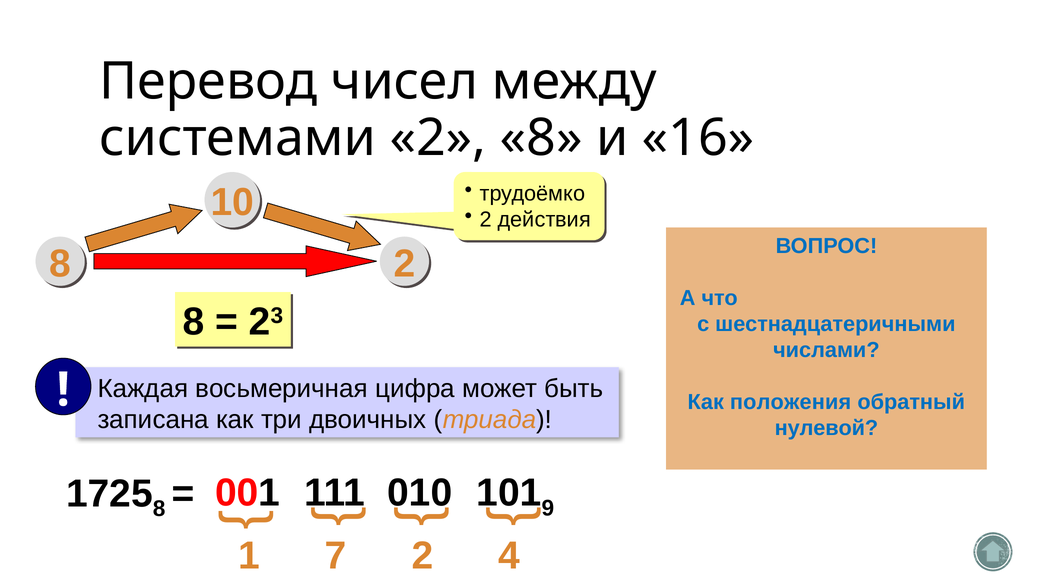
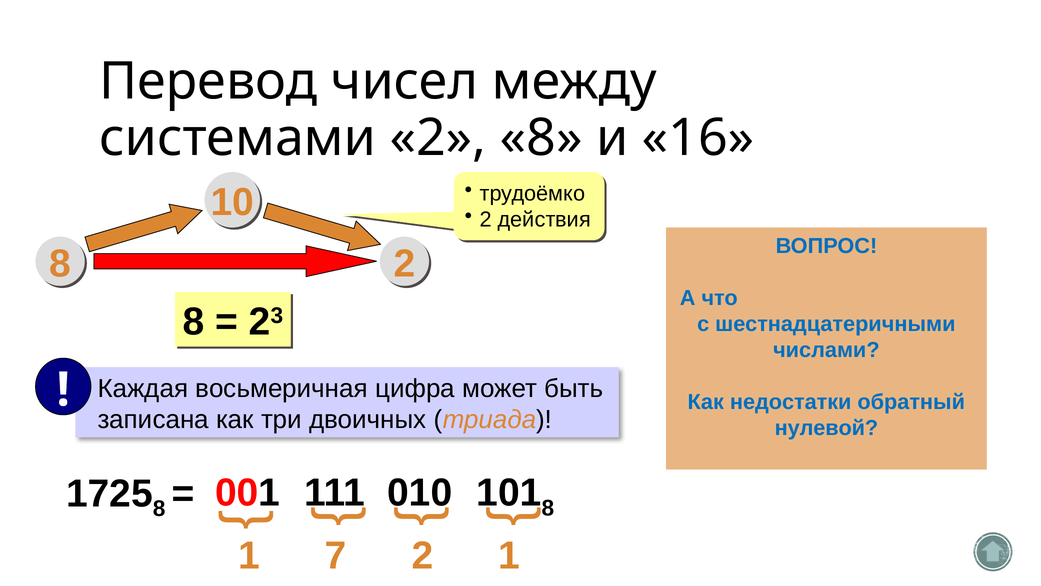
положения: положения -> недостатки
9 at (548, 508): 9 -> 8
2 4: 4 -> 1
